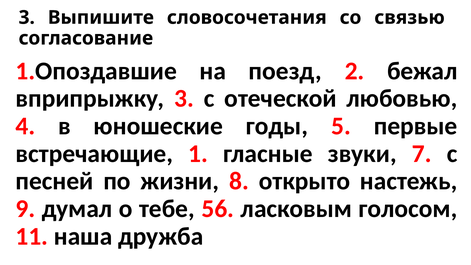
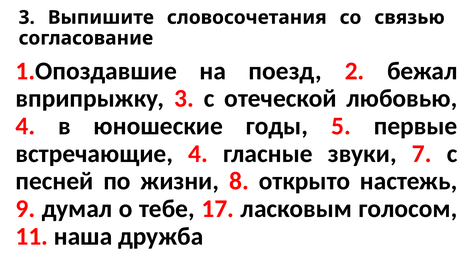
встречающие 1: 1 -> 4
56: 56 -> 17
